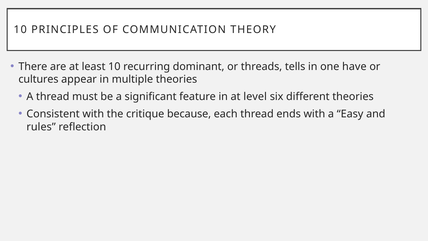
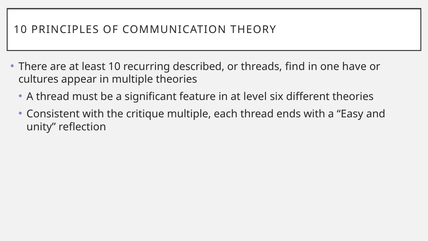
dominant: dominant -> described
tells: tells -> find
critique because: because -> multiple
rules: rules -> unity
